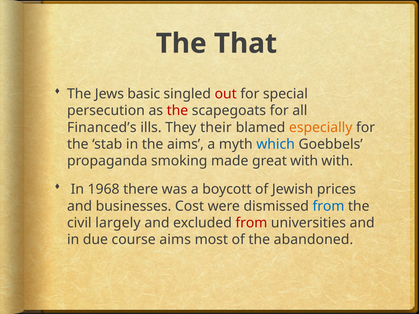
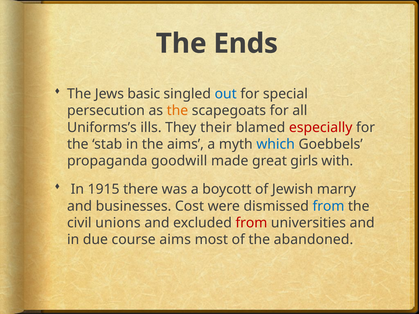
That: That -> Ends
out colour: red -> blue
the at (177, 111) colour: red -> orange
Financed’s: Financed’s -> Uniforms’s
especially colour: orange -> red
smoking: smoking -> goodwill
great with: with -> girls
1968: 1968 -> 1915
prices: prices -> marry
largely: largely -> unions
